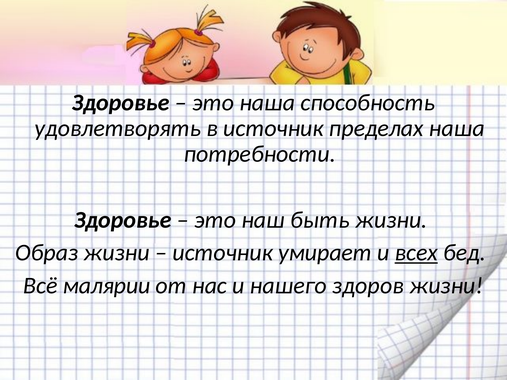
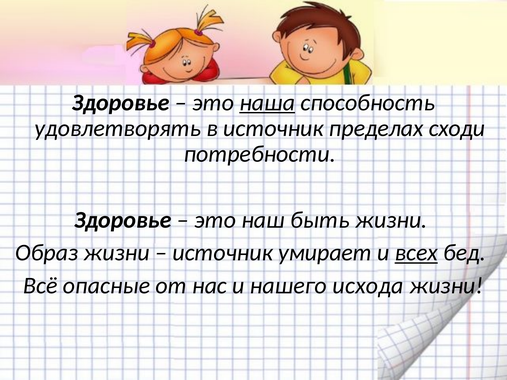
наша at (267, 103) underline: none -> present
пределах наша: наша -> сходи
малярии: малярии -> опасные
здоров: здоров -> исхода
